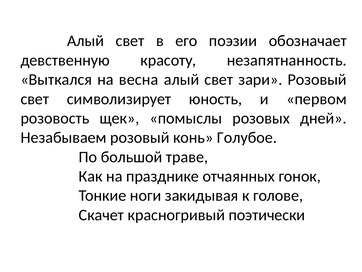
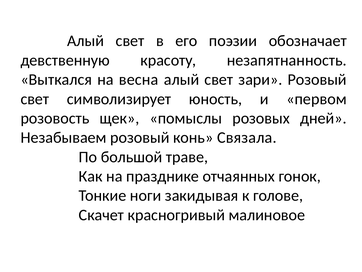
Голубое: Голубое -> Связала
поэтически: поэтически -> малиновое
